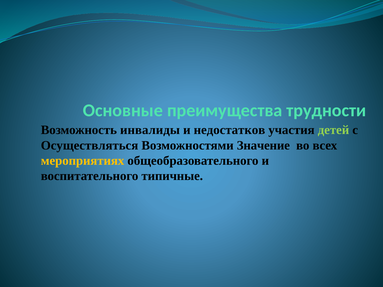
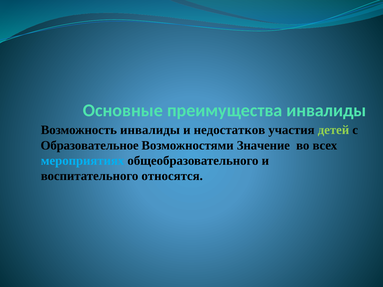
преимущества трудности: трудности -> инвалиды
Осуществляться: Осуществляться -> Образовательное
мероприятиях colour: yellow -> light blue
типичные: типичные -> относятся
